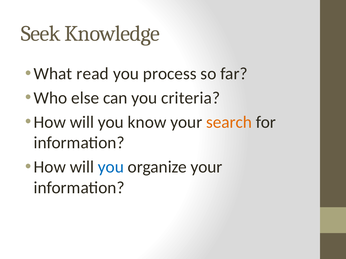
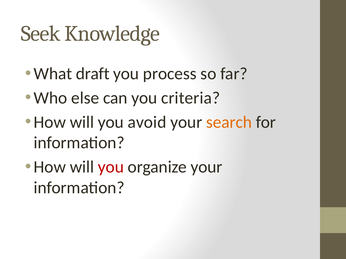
read: read -> draft
know: know -> avoid
you at (111, 167) colour: blue -> red
